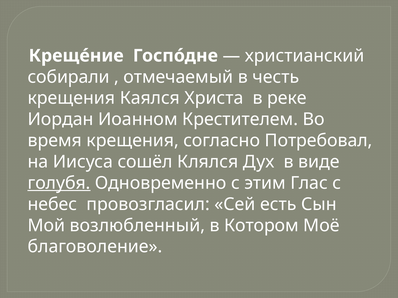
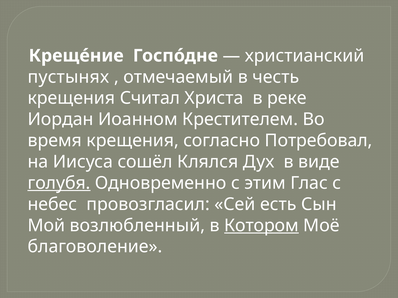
собирали: собирали -> пустынях
Каялся: Каялся -> Считал
Котором underline: none -> present
